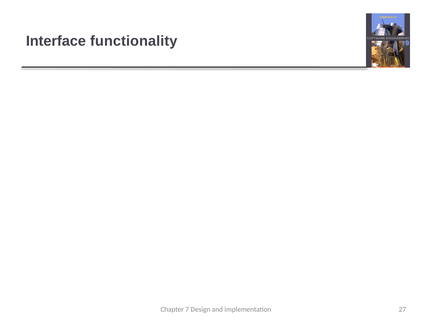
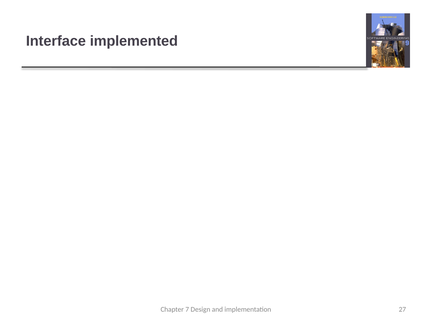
functionality: functionality -> implemented
